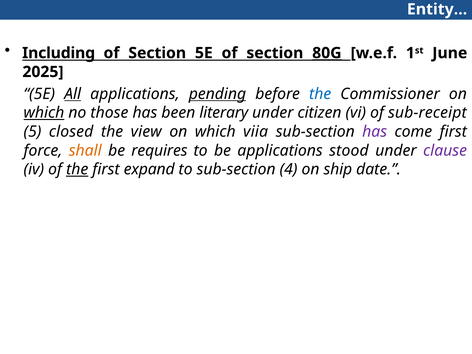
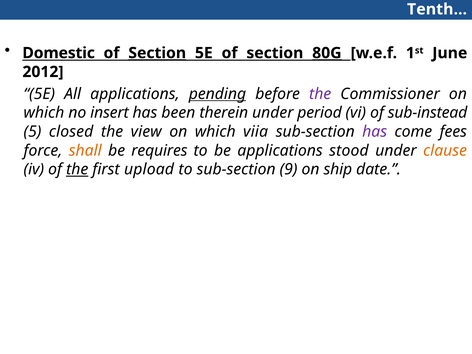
Entity…: Entity… -> Tenth…
Including: Including -> Domestic
Section at (157, 53) underline: none -> present
2025: 2025 -> 2012
All underline: present -> none
the at (320, 94) colour: blue -> purple
which at (44, 113) underline: present -> none
those: those -> insert
literary: literary -> therein
citizen: citizen -> period
sub-receipt: sub-receipt -> sub-instead
come first: first -> fees
clause colour: purple -> orange
expand: expand -> upload
4: 4 -> 9
